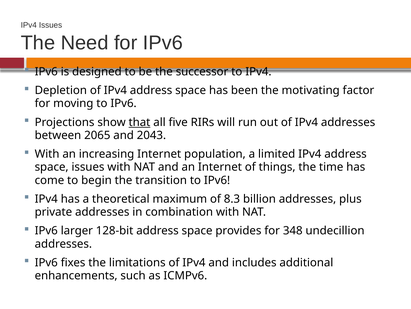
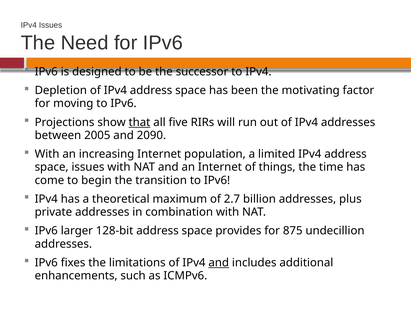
2065: 2065 -> 2005
2043: 2043 -> 2090
8.3: 8.3 -> 2.7
348: 348 -> 875
and at (219, 262) underline: none -> present
